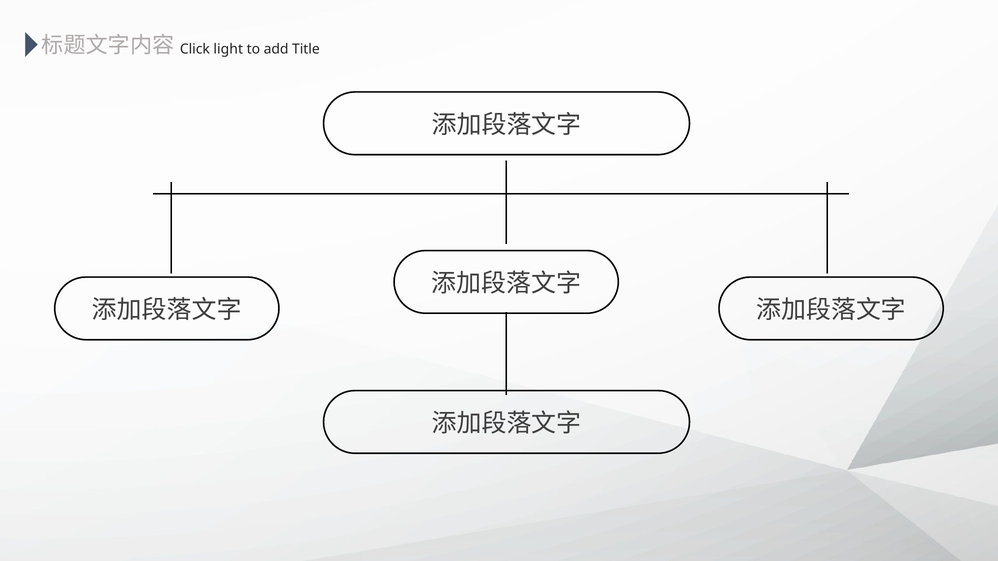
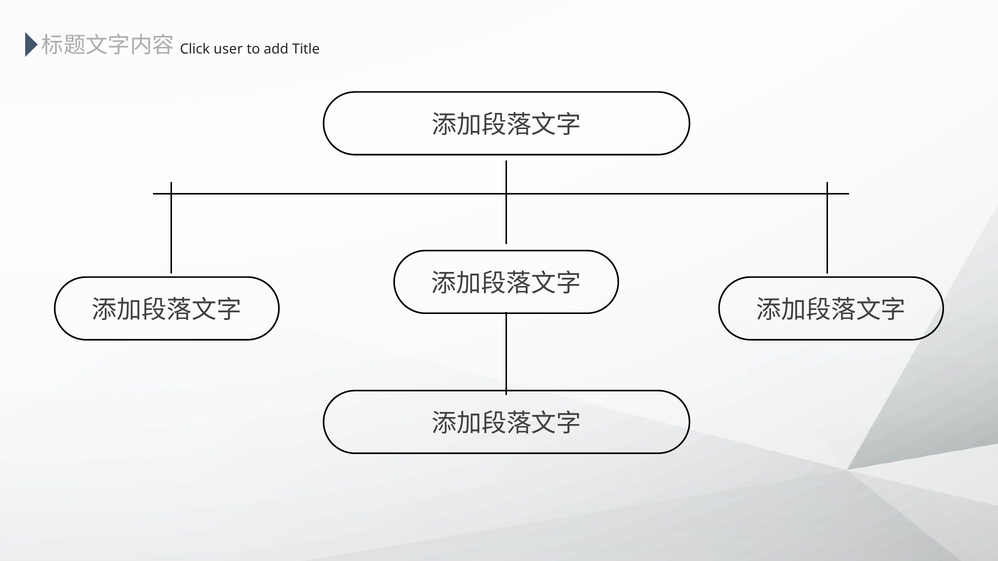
light: light -> user
